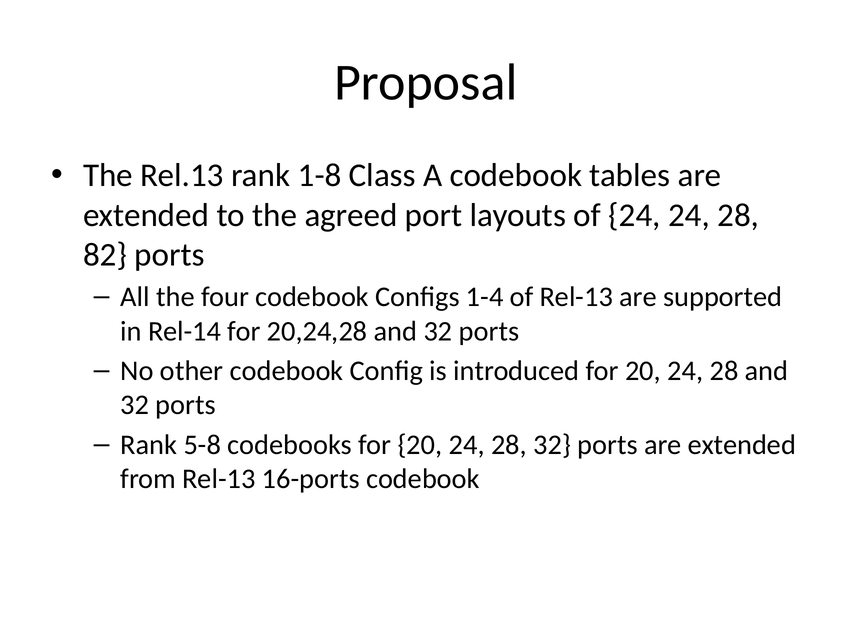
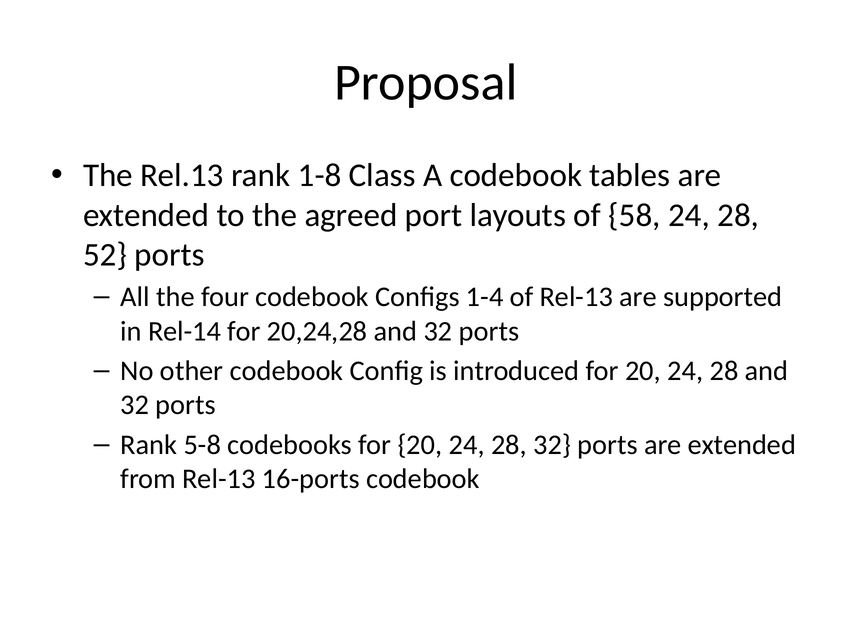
of 24: 24 -> 58
82: 82 -> 52
